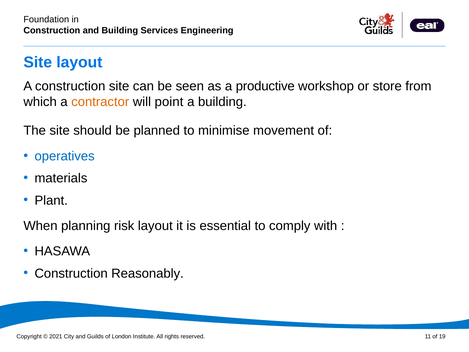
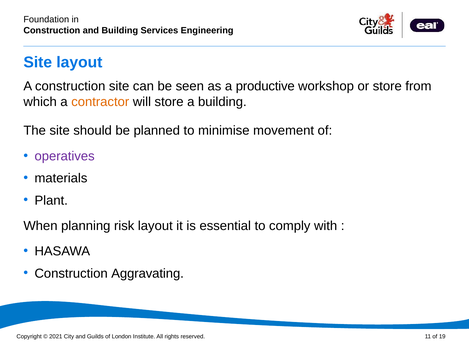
will point: point -> store
operatives colour: blue -> purple
Reasonably: Reasonably -> Aggravating
